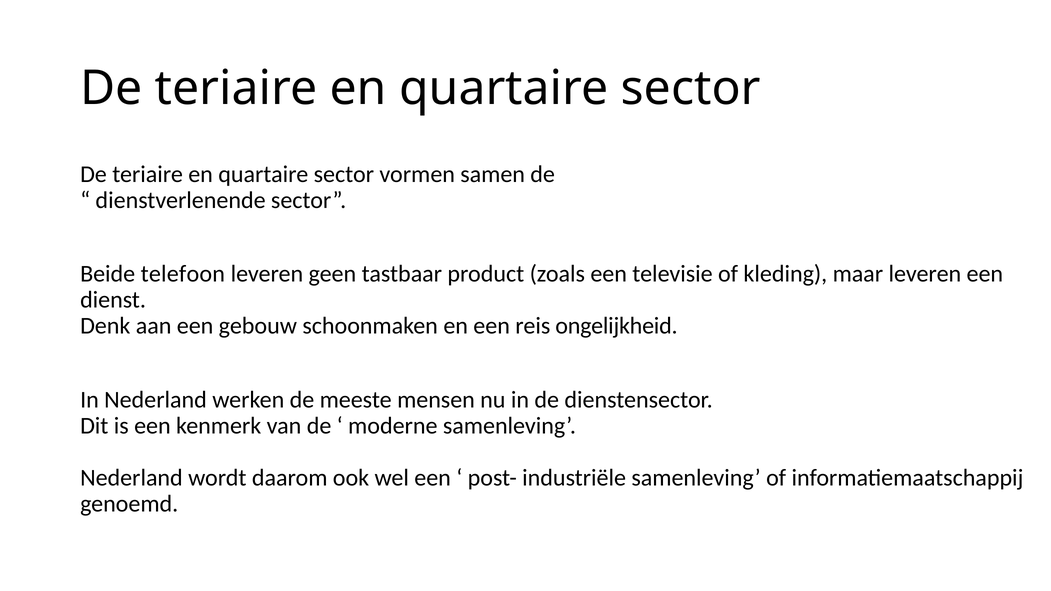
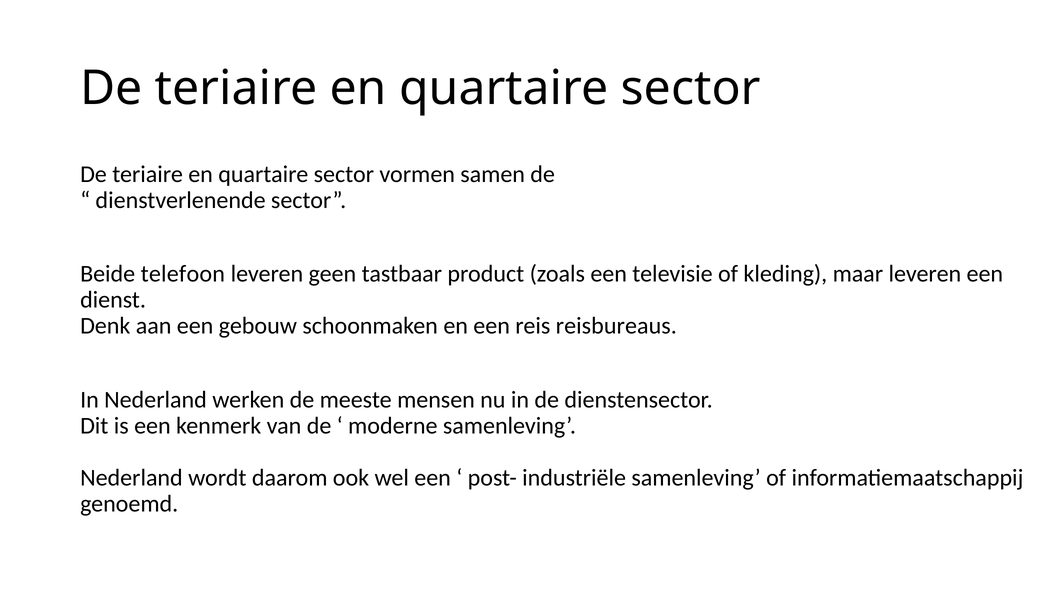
ongelijkheid: ongelijkheid -> reisbureaus
